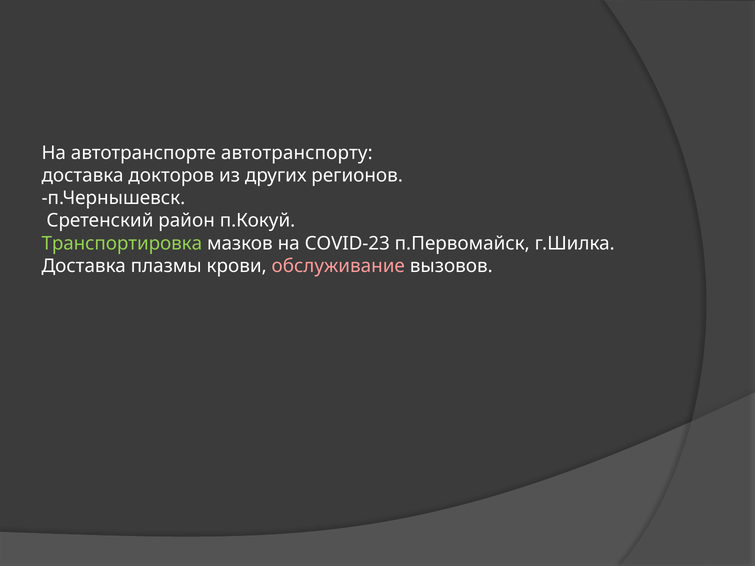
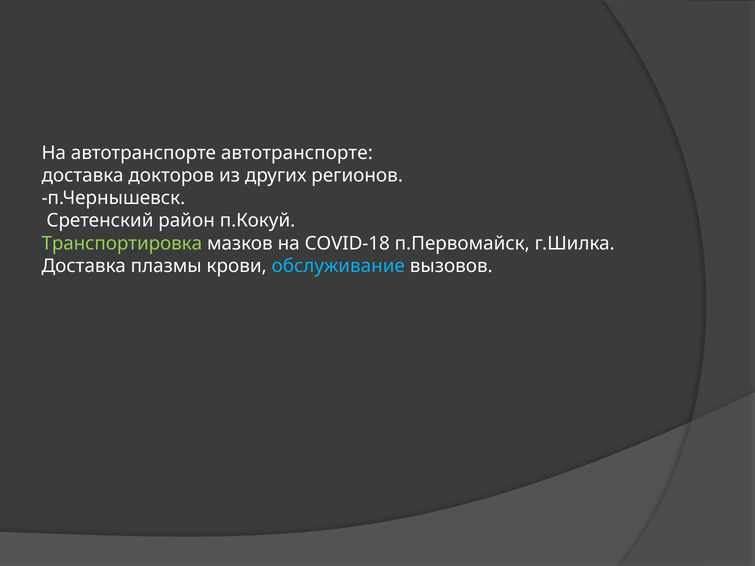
автотранспорте автотранспорту: автотранспорту -> автотранспорте
COVID-23: COVID-23 -> COVID-18
обслуживание colour: pink -> light blue
